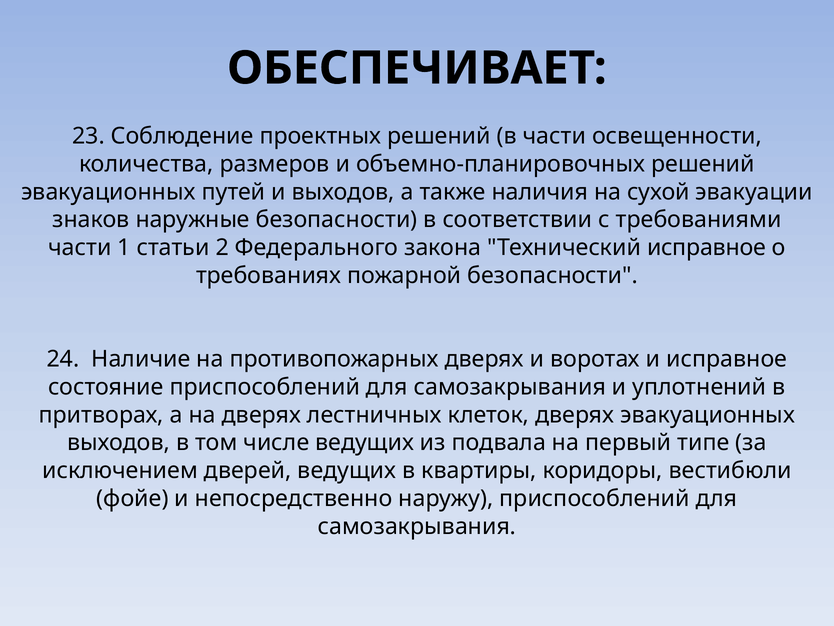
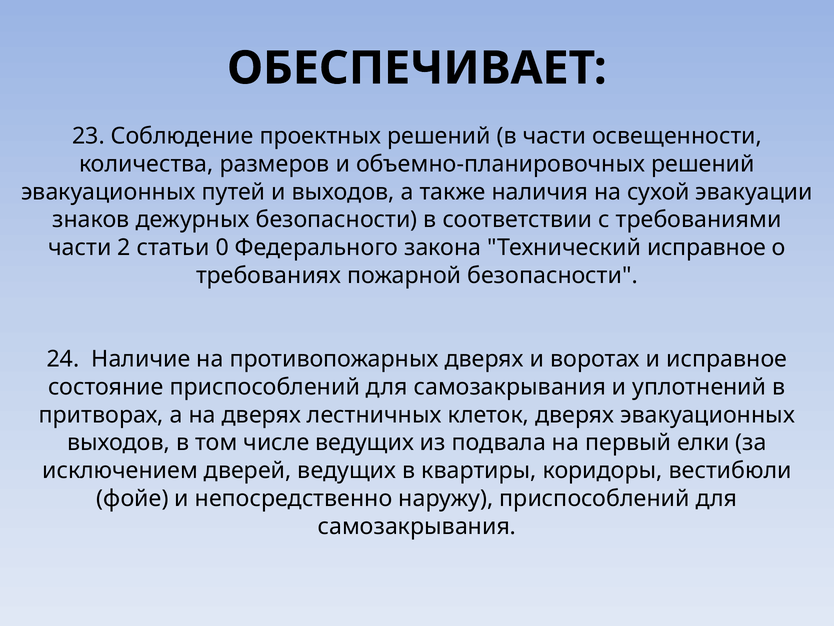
наружные: наружные -> дежурных
1: 1 -> 2
2: 2 -> 0
типе: типе -> елки
